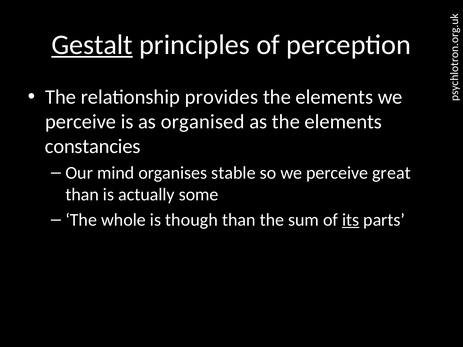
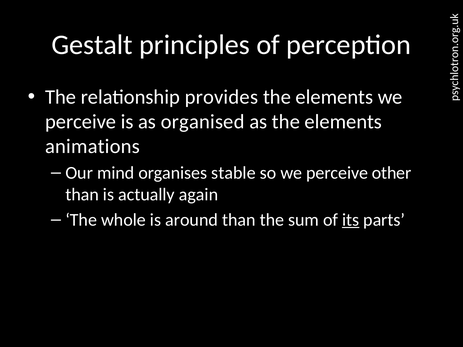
Gestalt underline: present -> none
constancies: constancies -> animations
great: great -> other
some: some -> again
though: though -> around
